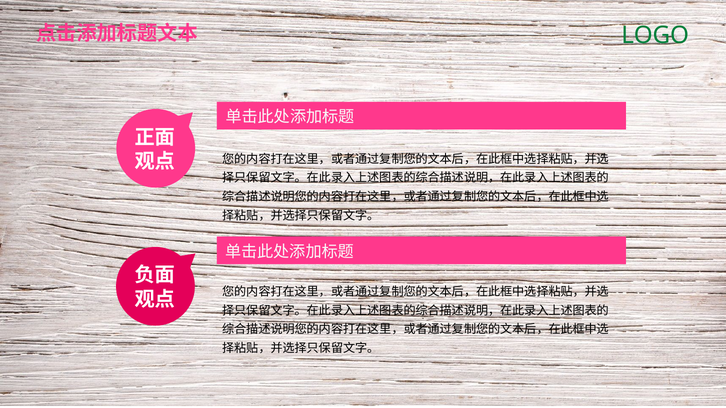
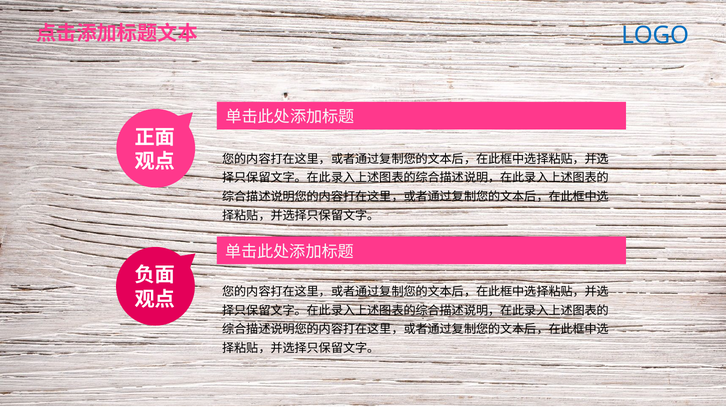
LOGO colour: green -> blue
